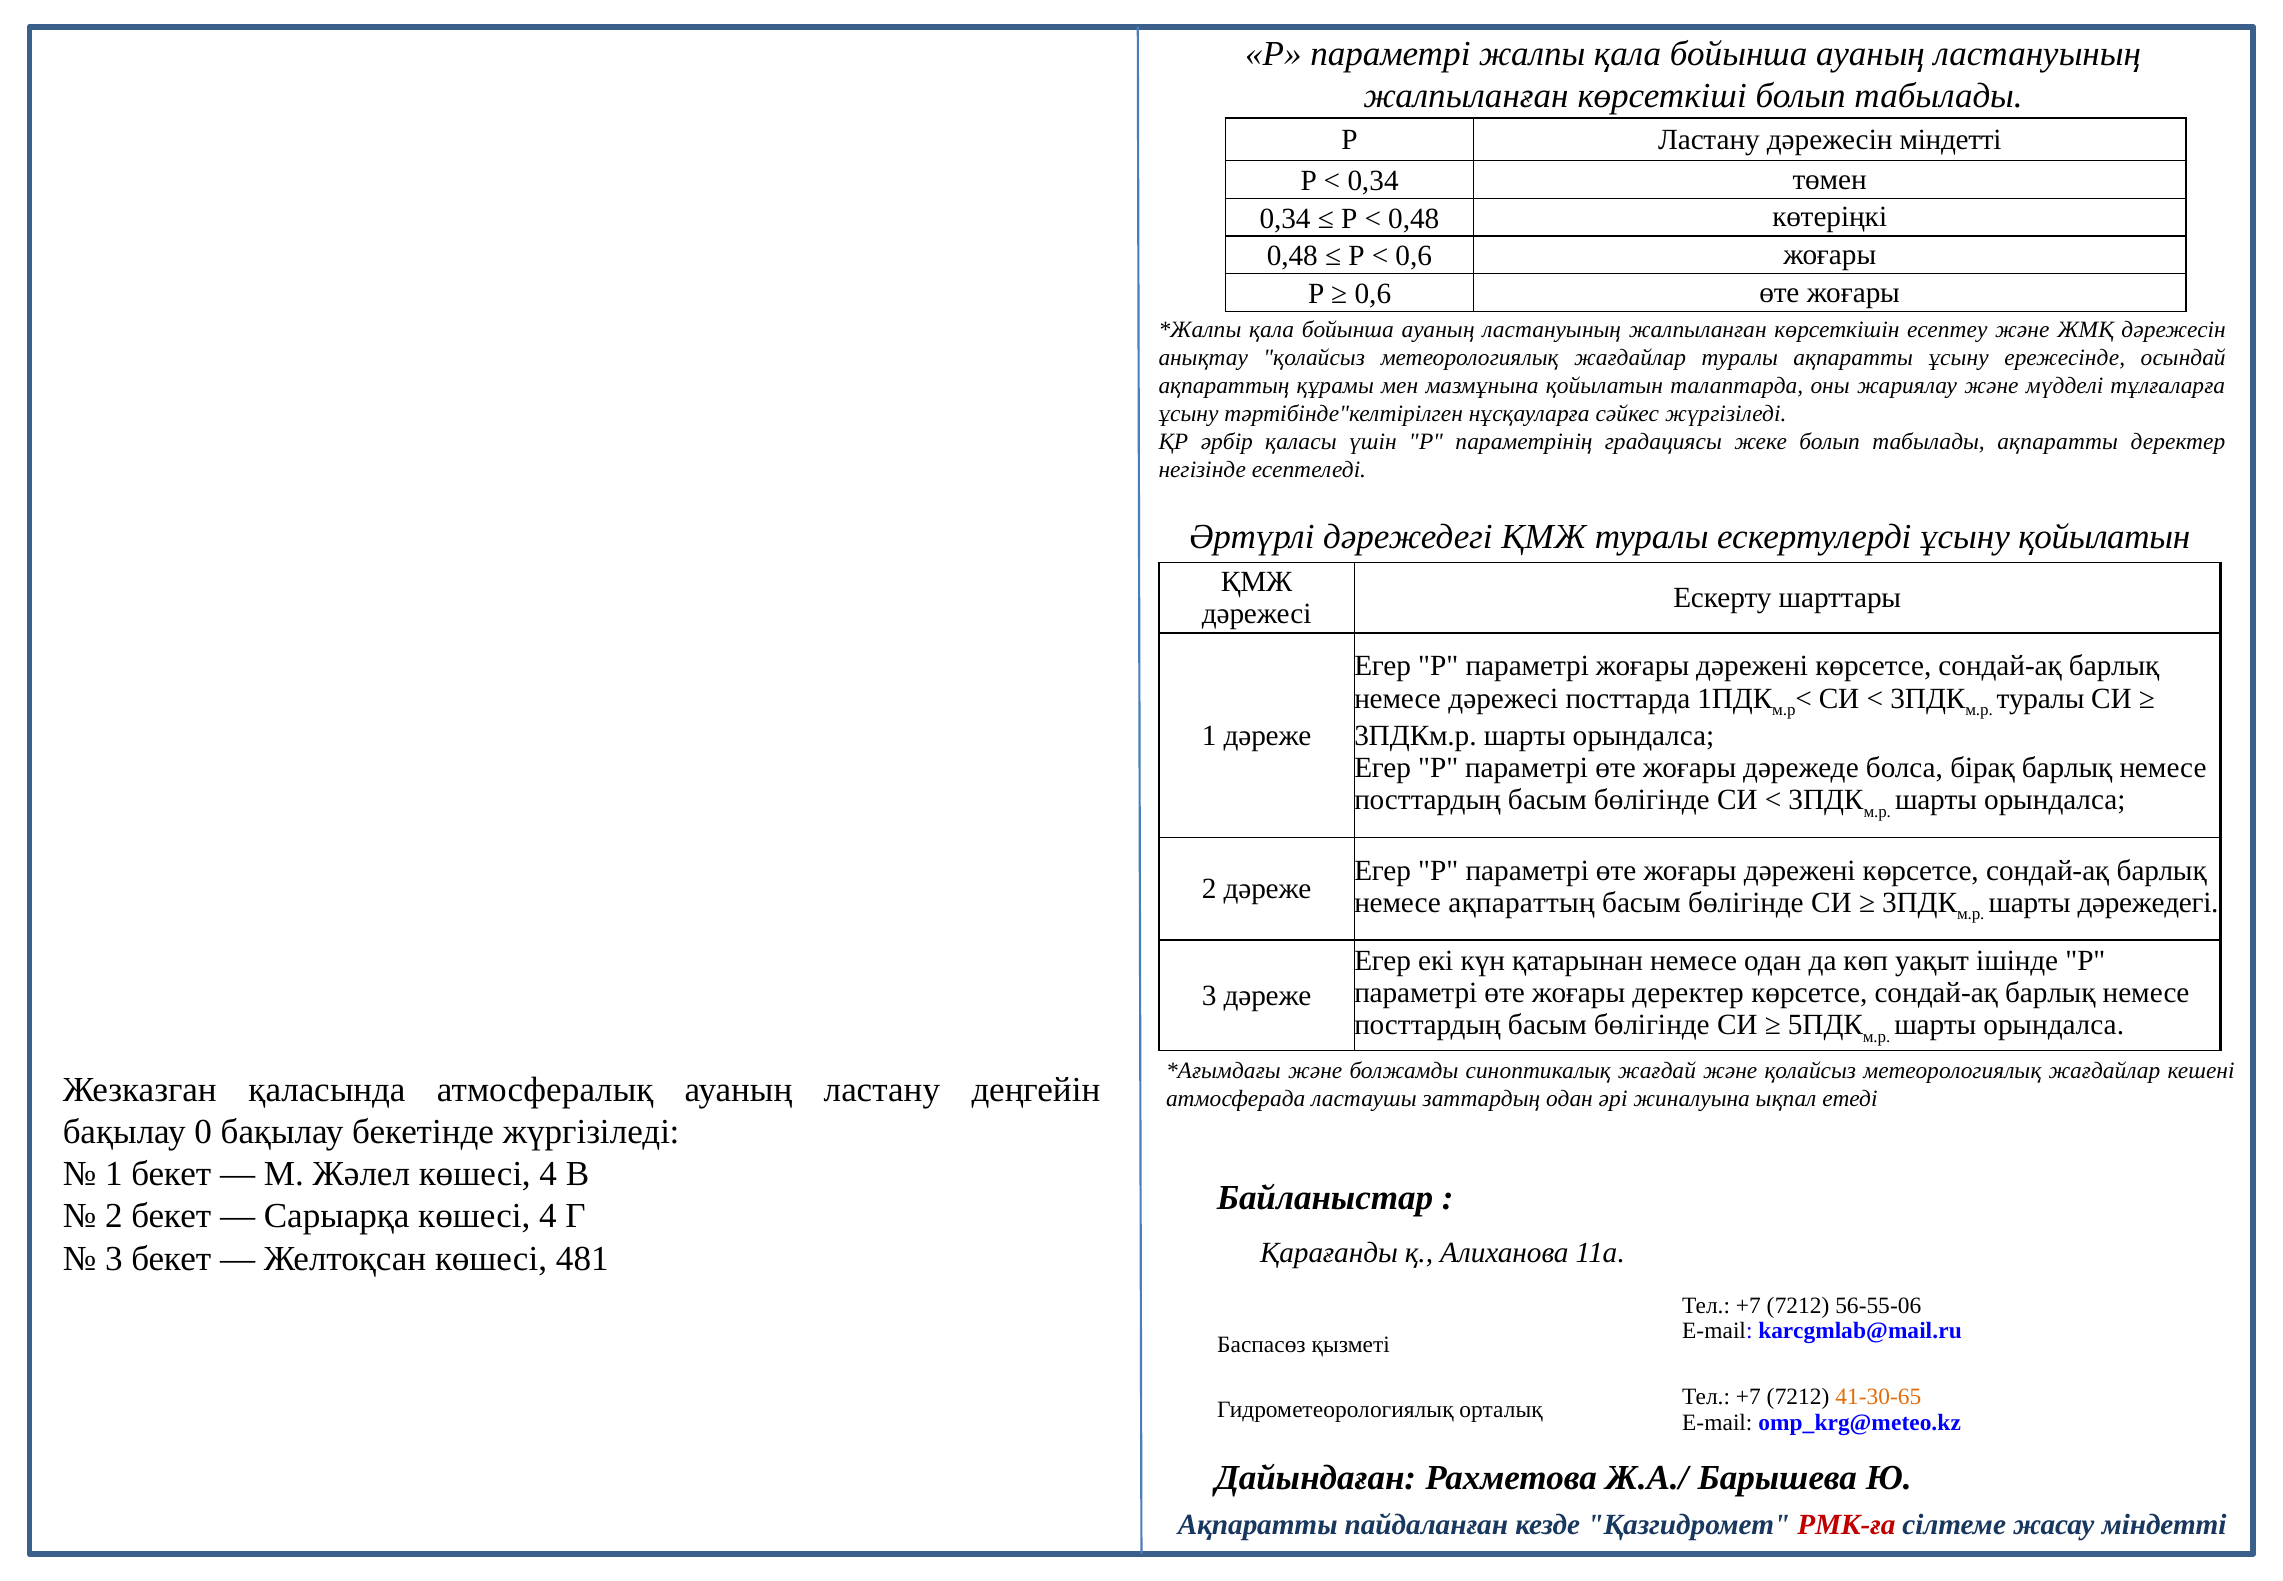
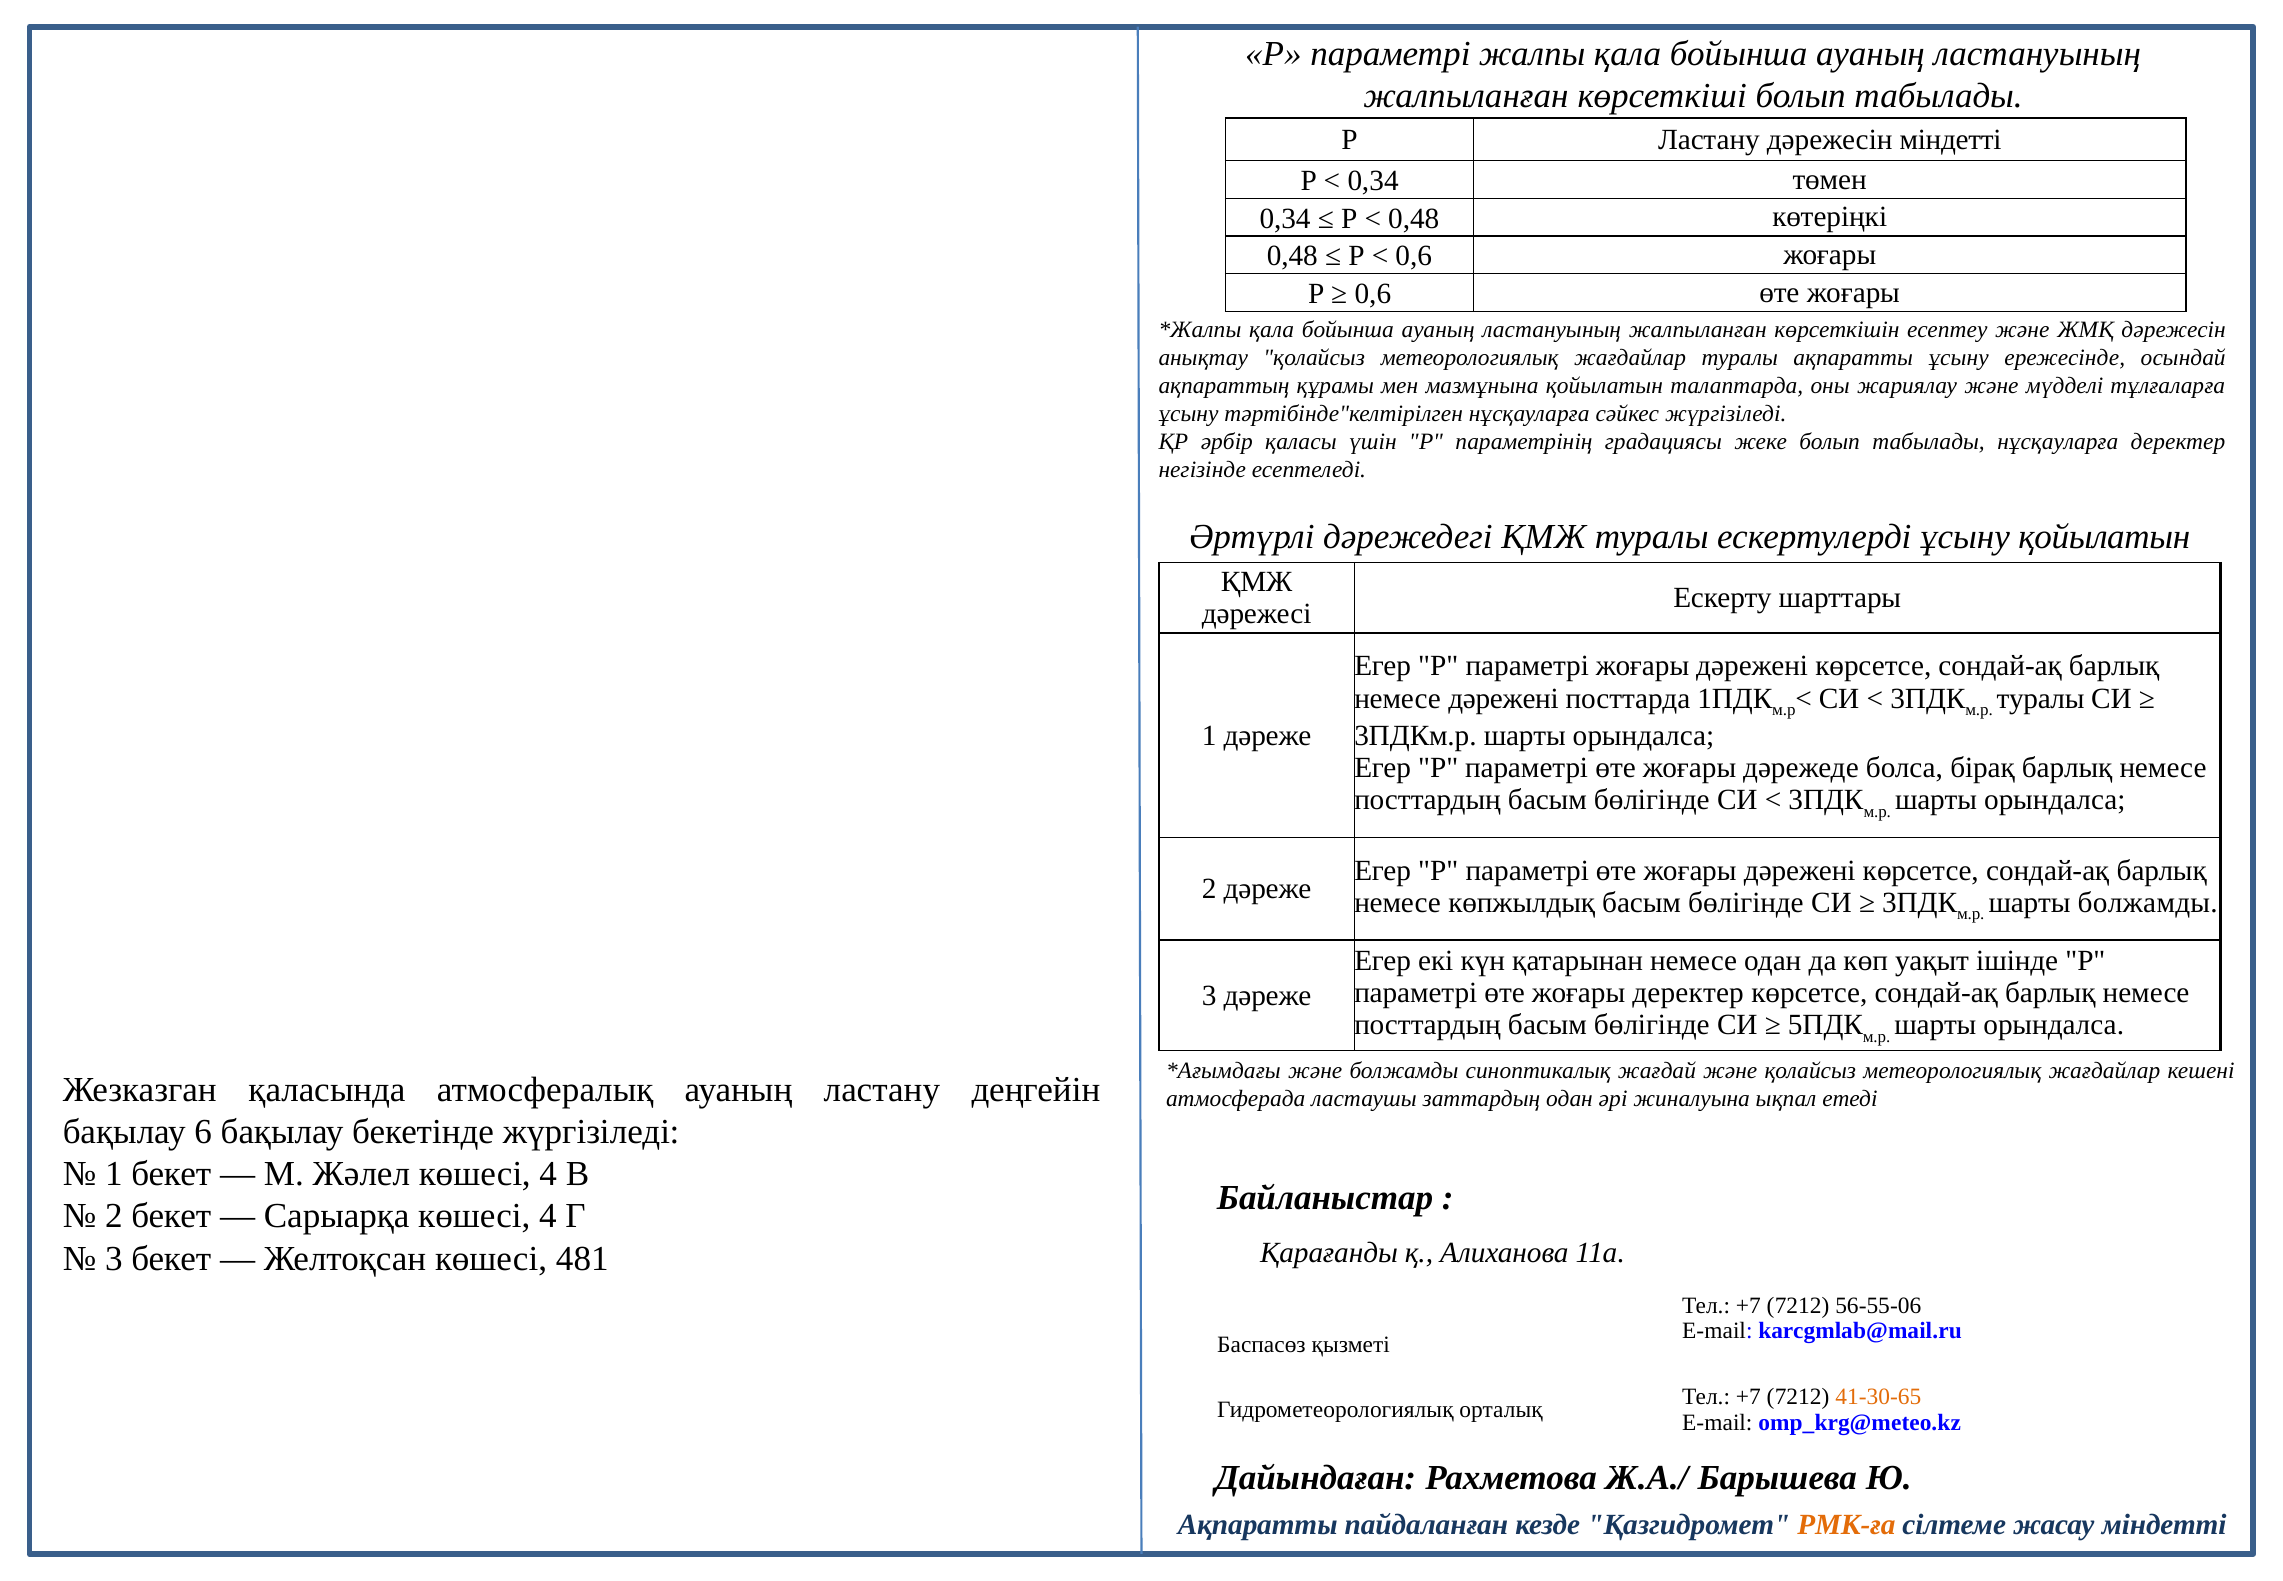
табылады ақпаратты: ақпаратты -> нұсқауларға
немесе дәрежесі: дәрежесі -> дәрежені
немесе ақпараттың: ақпараттың -> көпжылдық
шарты дәрежедегі: дәрежедегі -> болжамды
0: 0 -> 6
РМК-ға colour: red -> orange
